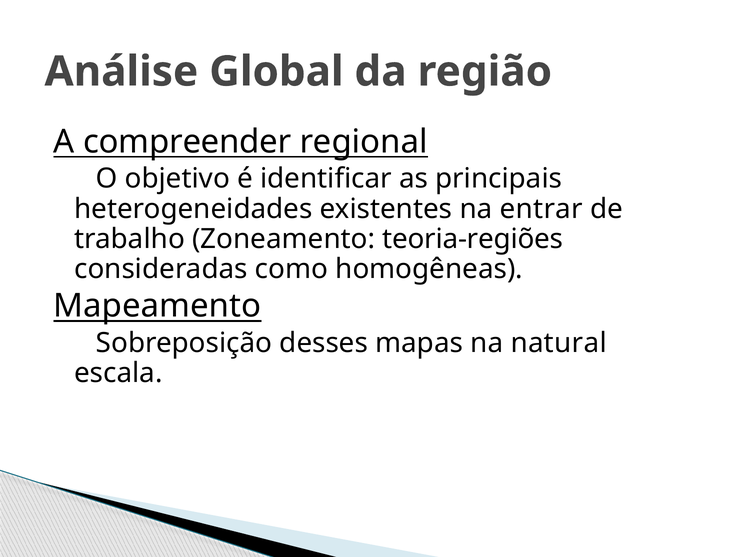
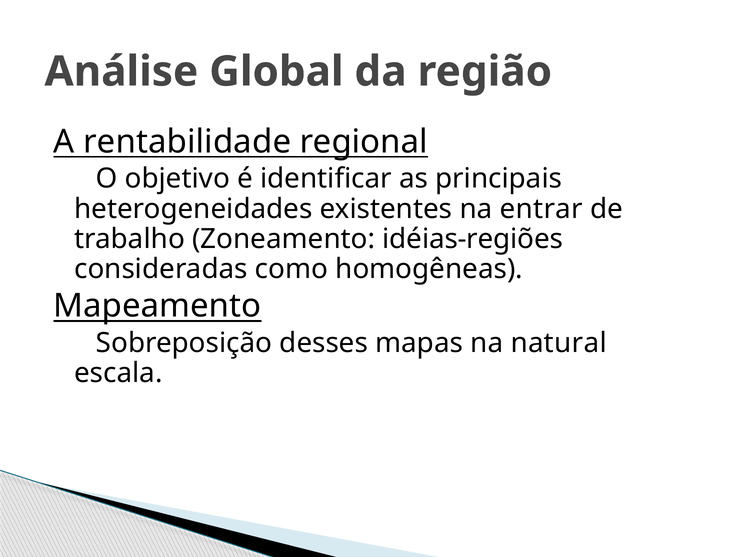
compreender: compreender -> rentabilidade
teoria-regiões: teoria-regiões -> idéias-regiões
